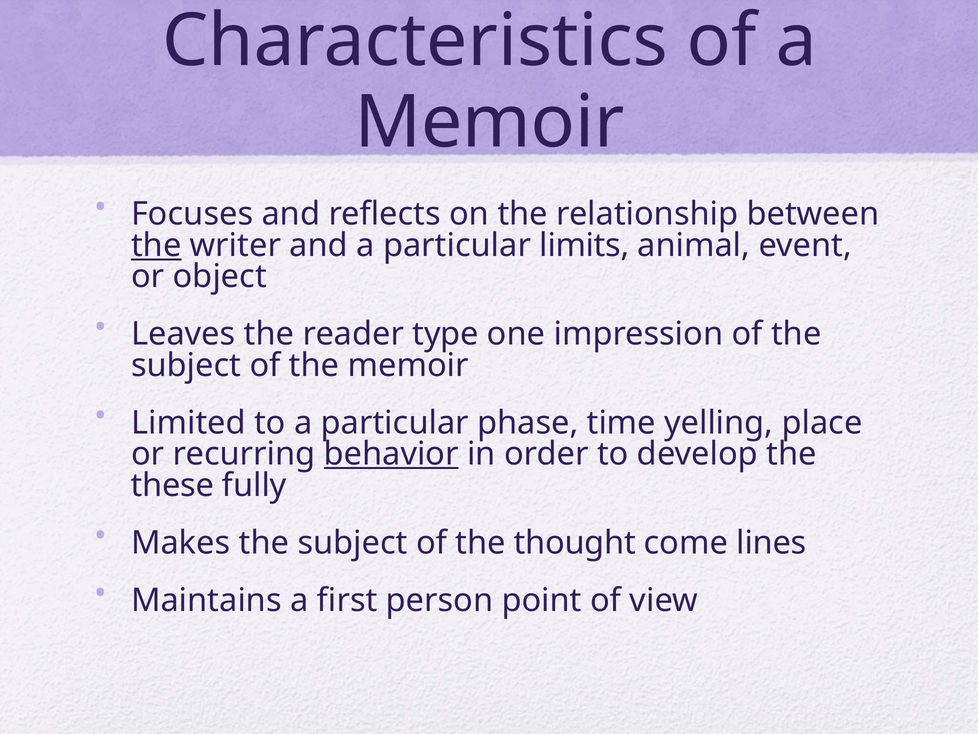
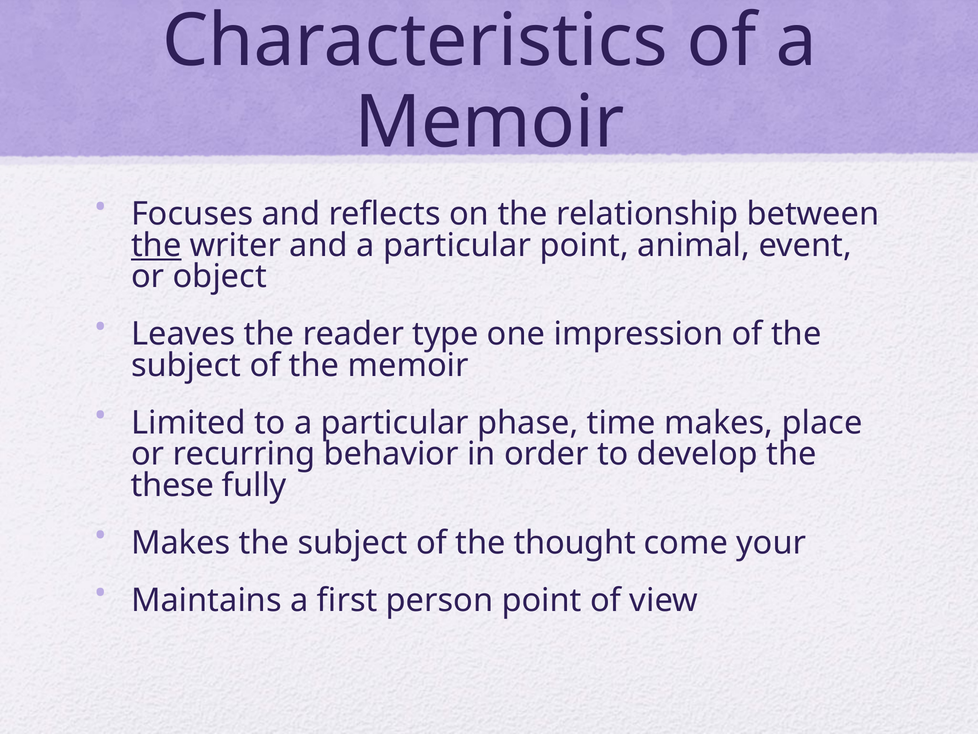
particular limits: limits -> point
time yelling: yelling -> makes
behavior underline: present -> none
lines: lines -> your
